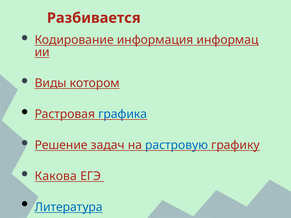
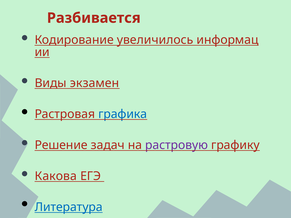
информация: информация -> увеличилось
котором: котором -> экзамен
растровую colour: blue -> purple
